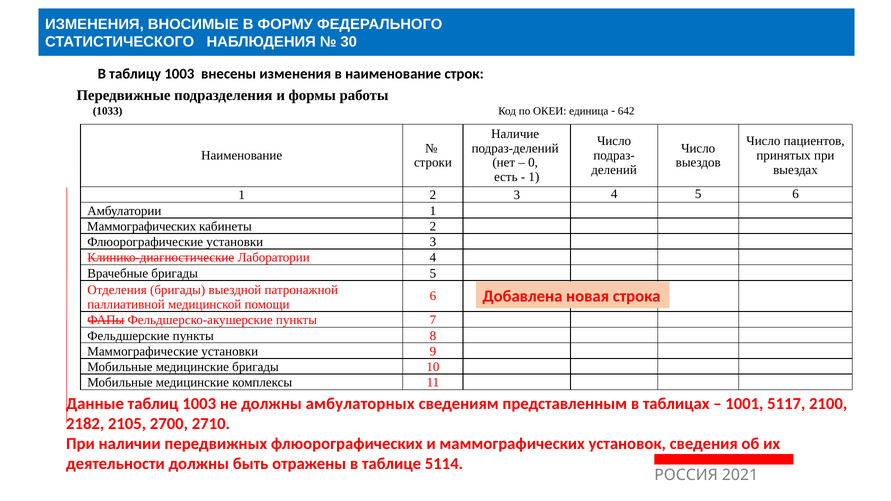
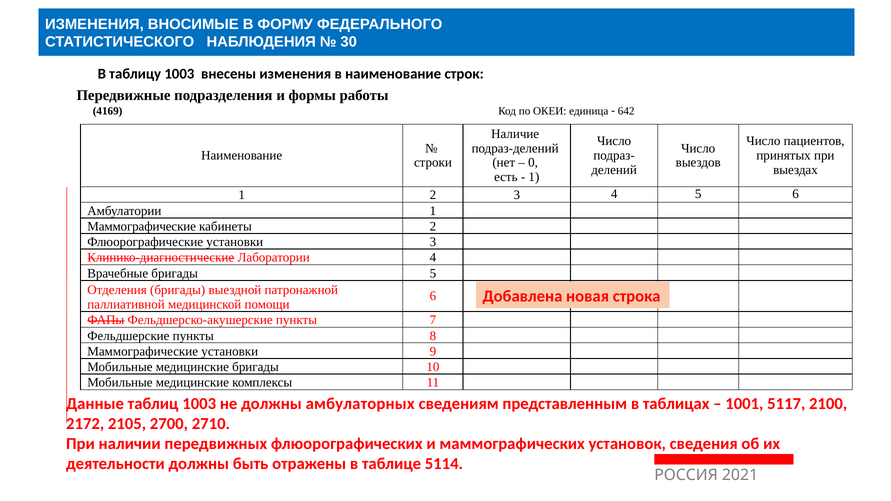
1033: 1033 -> 4169
Маммографических at (142, 227): Маммографических -> Маммографические
2182: 2182 -> 2172
